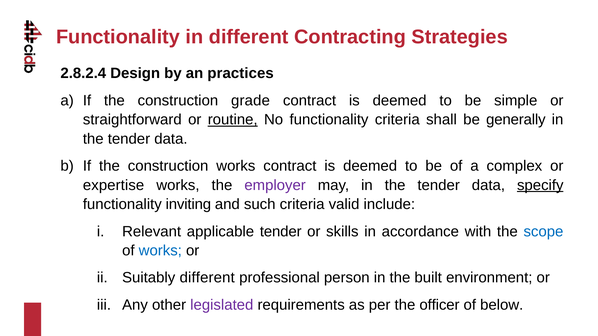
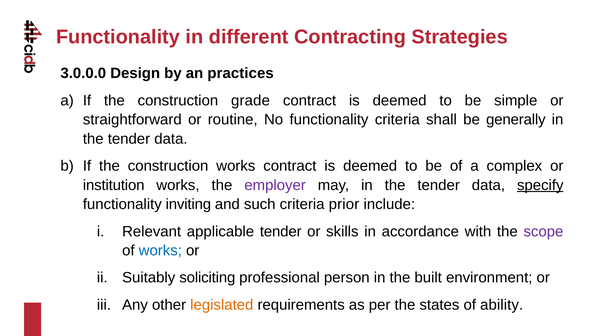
2.8.2.4: 2.8.2.4 -> 3.0.0.0
routine underline: present -> none
expertise: expertise -> institution
valid: valid -> prior
scope colour: blue -> purple
Suitably different: different -> soliciting
legislated colour: purple -> orange
officer: officer -> states
below: below -> ability
